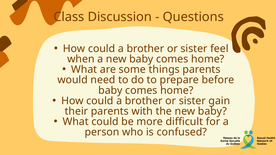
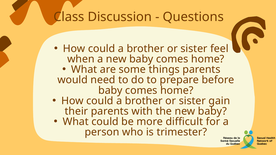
confused: confused -> trimester
